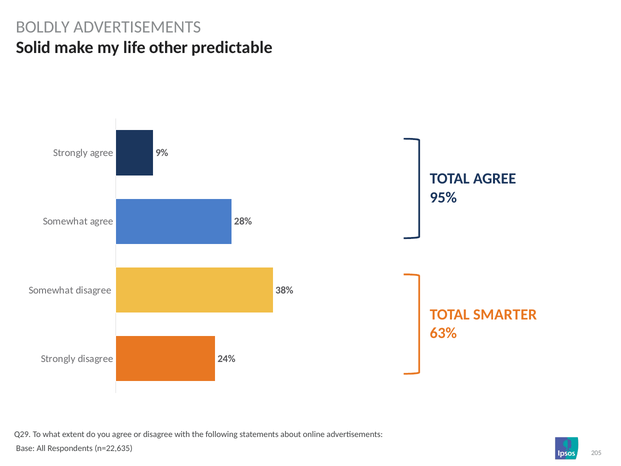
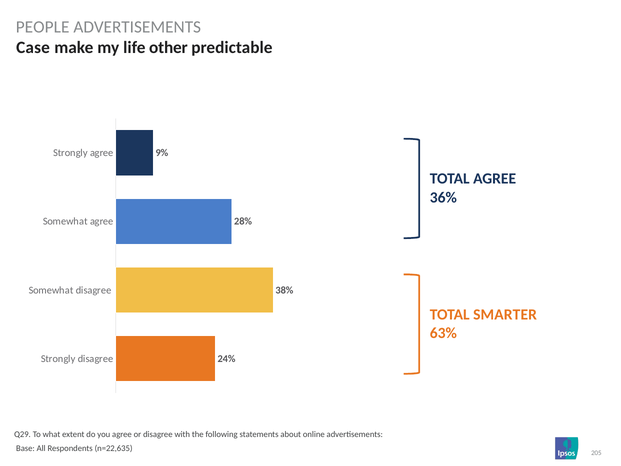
BOLDLY: BOLDLY -> PEOPLE
Solid: Solid -> Case
95%: 95% -> 36%
